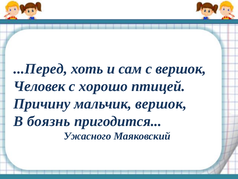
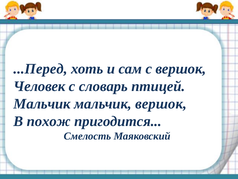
хорошо: хорошо -> словарь
Причину at (42, 103): Причину -> Мальчик
боязнь: боязнь -> похож
Ужасного: Ужасного -> Смелость
